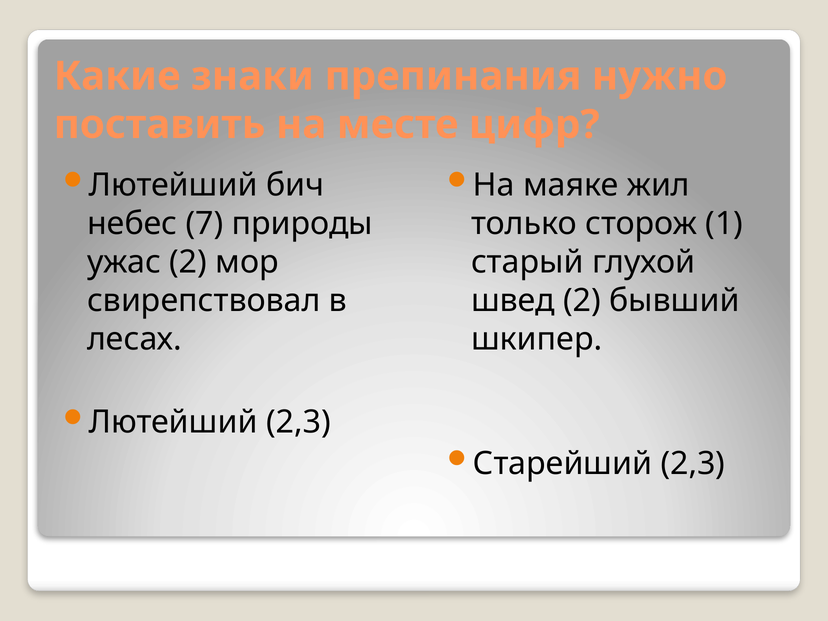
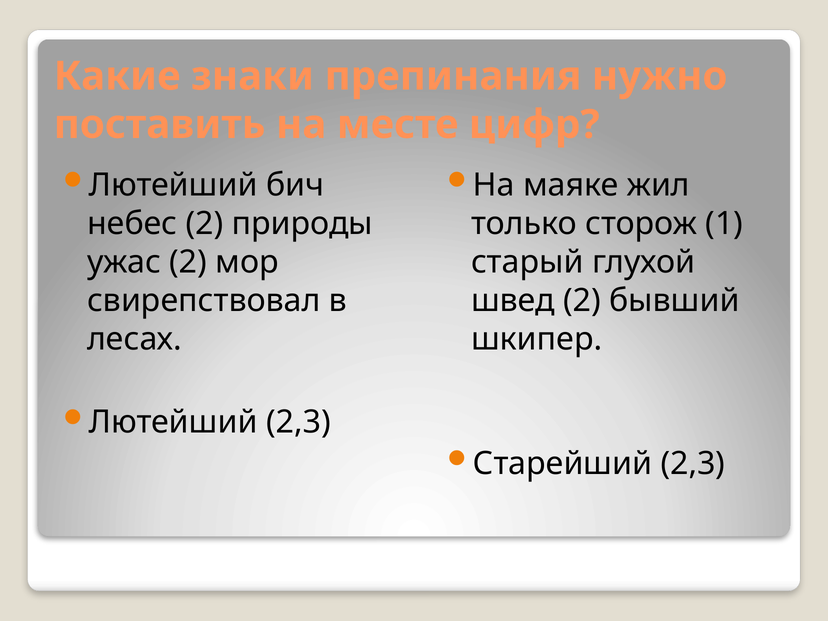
небес 7: 7 -> 2
